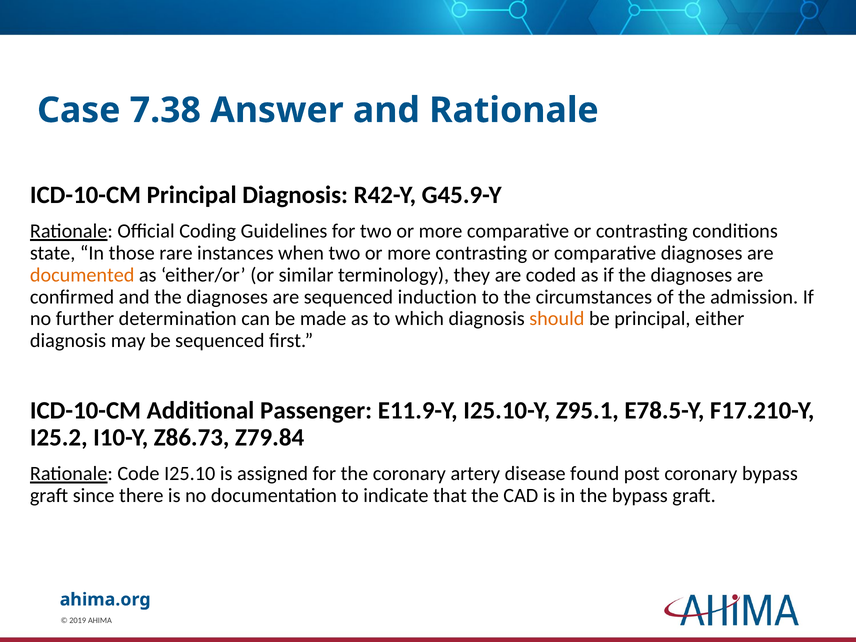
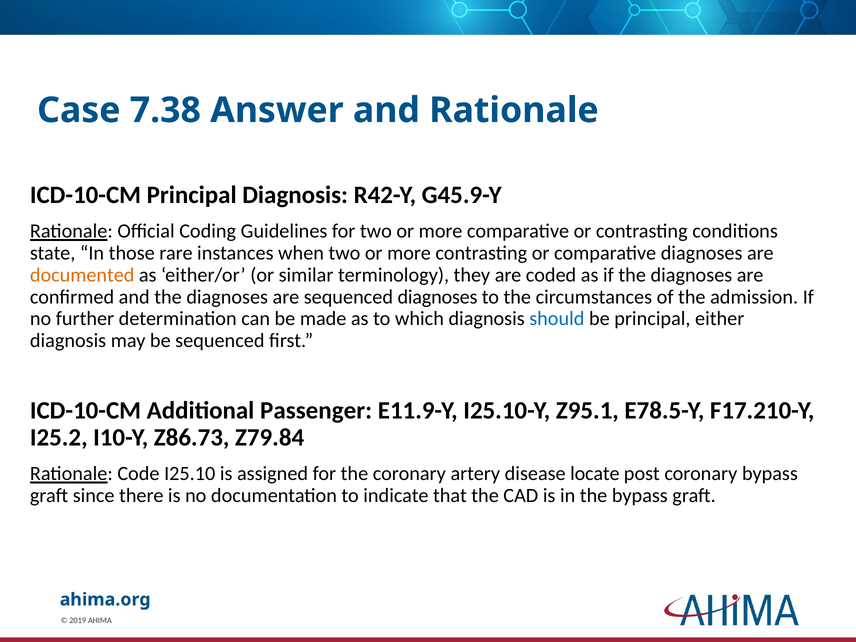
sequenced induction: induction -> diagnoses
should colour: orange -> blue
found: found -> locate
